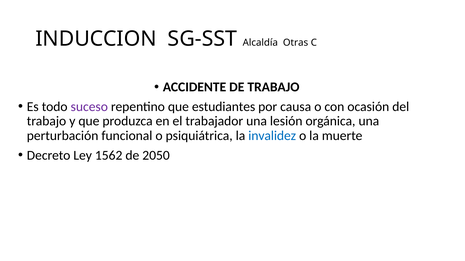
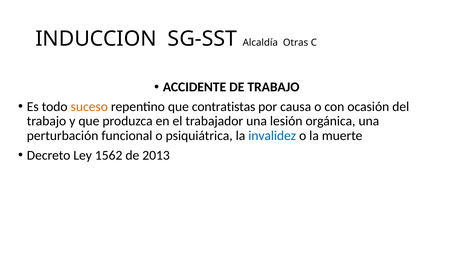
suceso colour: purple -> orange
estudiantes: estudiantes -> contratistas
2050: 2050 -> 2013
